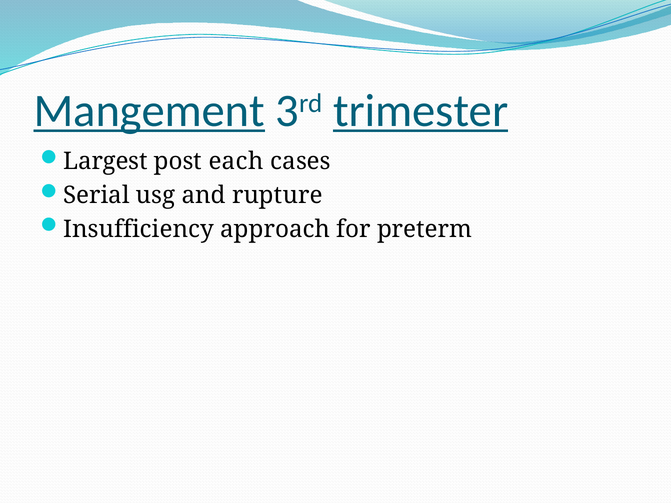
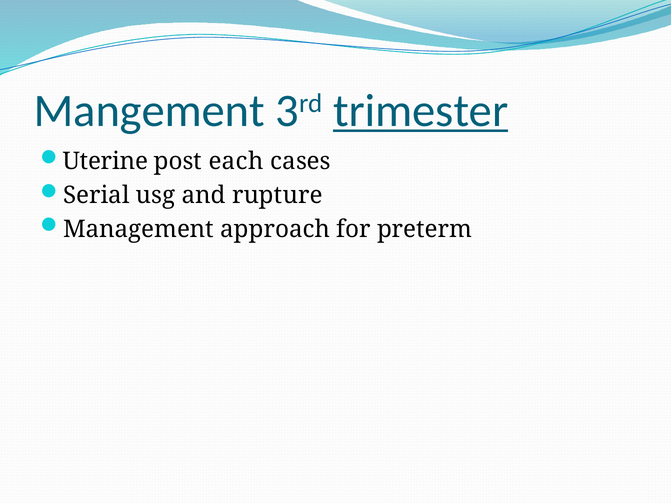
Mangement underline: present -> none
Largest: Largest -> Uterine
Insufficiency: Insufficiency -> Management
